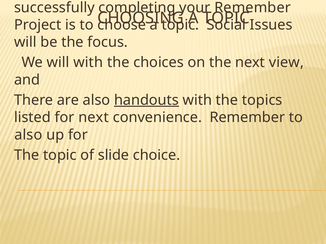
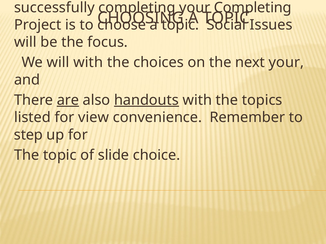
your Remember: Remember -> Completing
next view: view -> your
are underline: none -> present
for next: next -> view
also at (28, 135): also -> step
